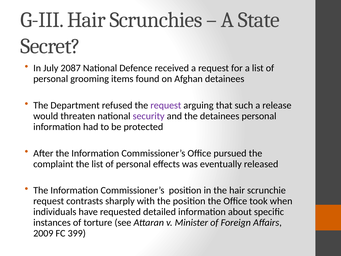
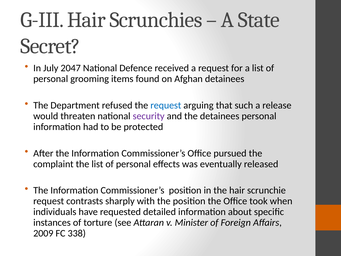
2087: 2087 -> 2047
request at (166, 105) colour: purple -> blue
399: 399 -> 338
